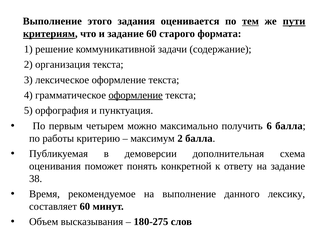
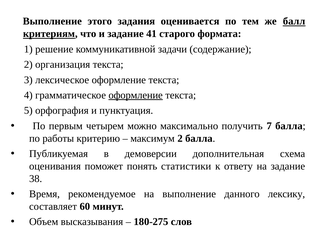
тем underline: present -> none
пути: пути -> балл
задание 60: 60 -> 41
6: 6 -> 7
конкретной: конкретной -> статистики
